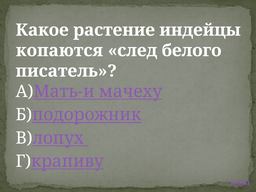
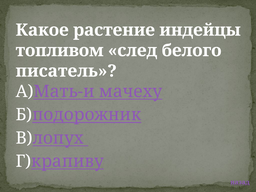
копаются: копаются -> топливом
